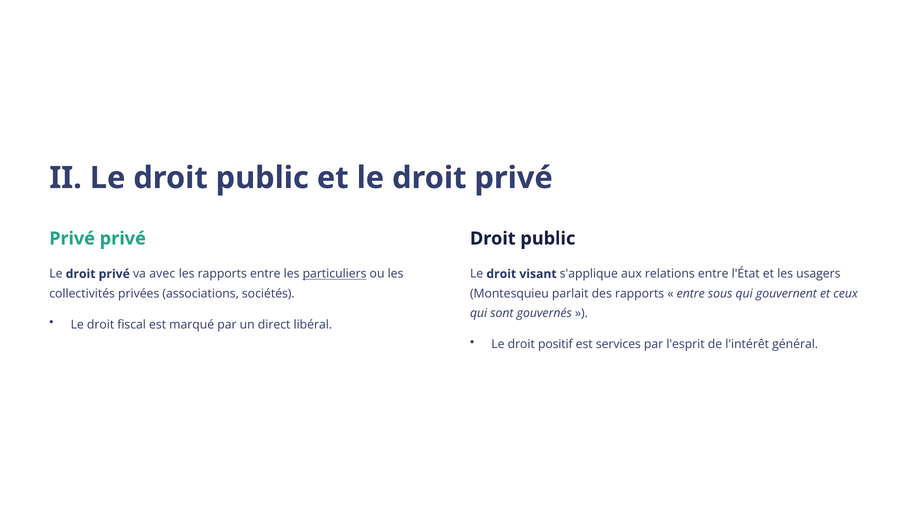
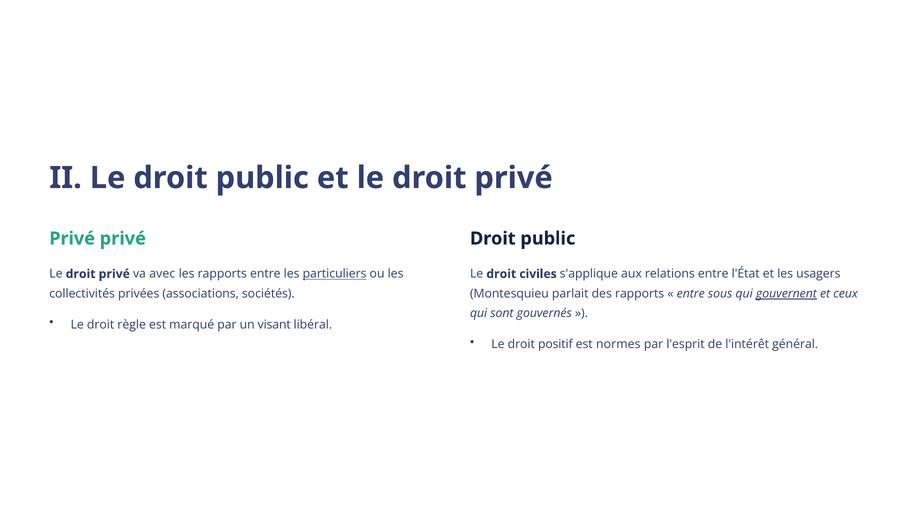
visant: visant -> civiles
gouvernent underline: none -> present
fiscal: fiscal -> règle
direct: direct -> visant
services: services -> normes
